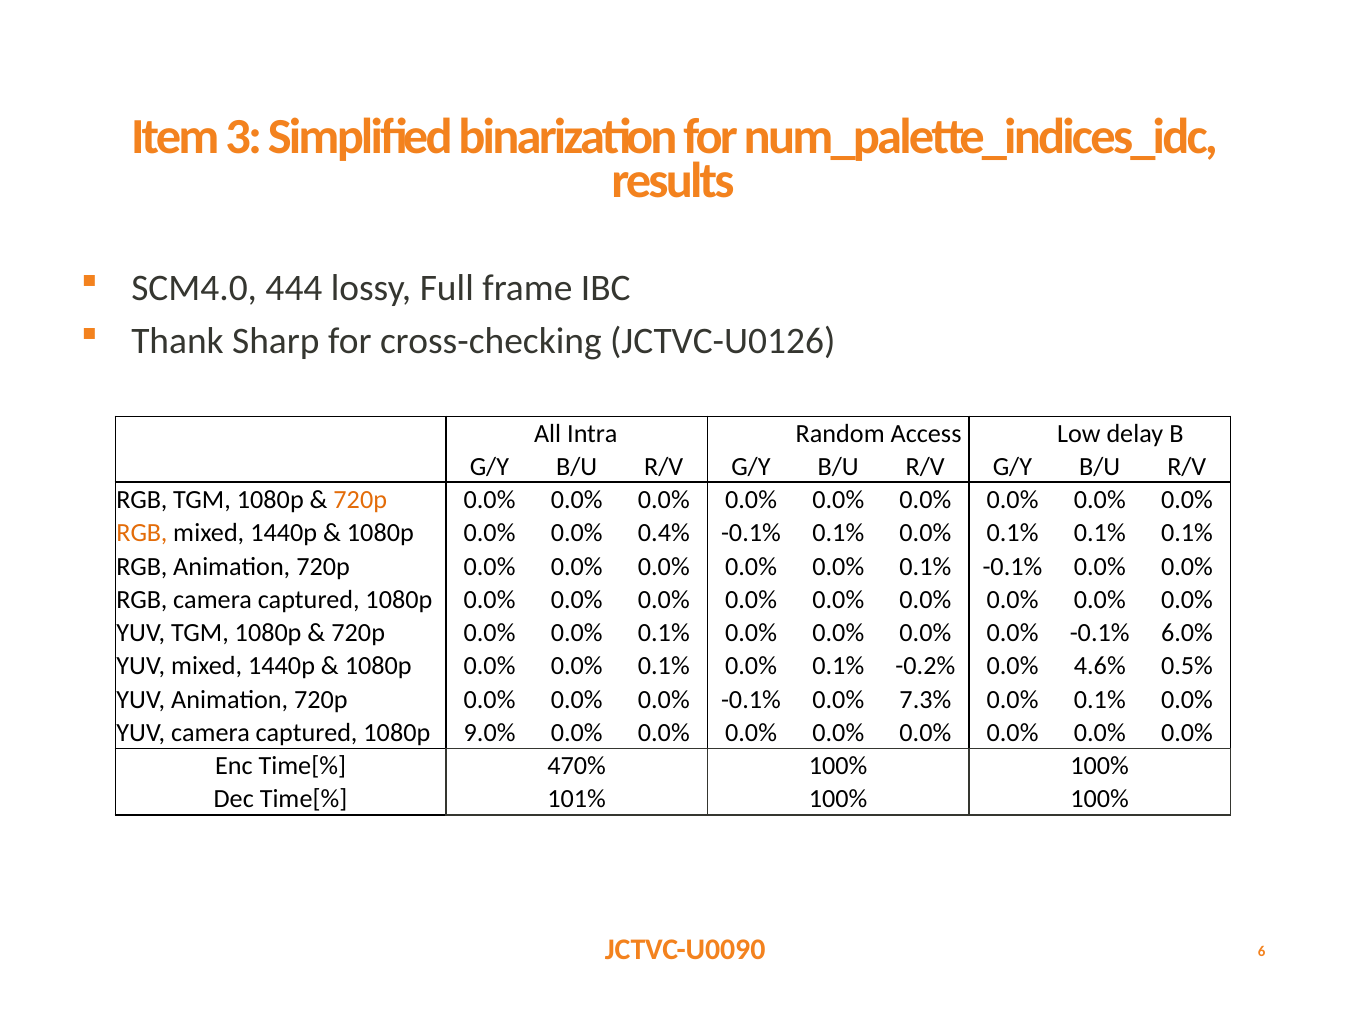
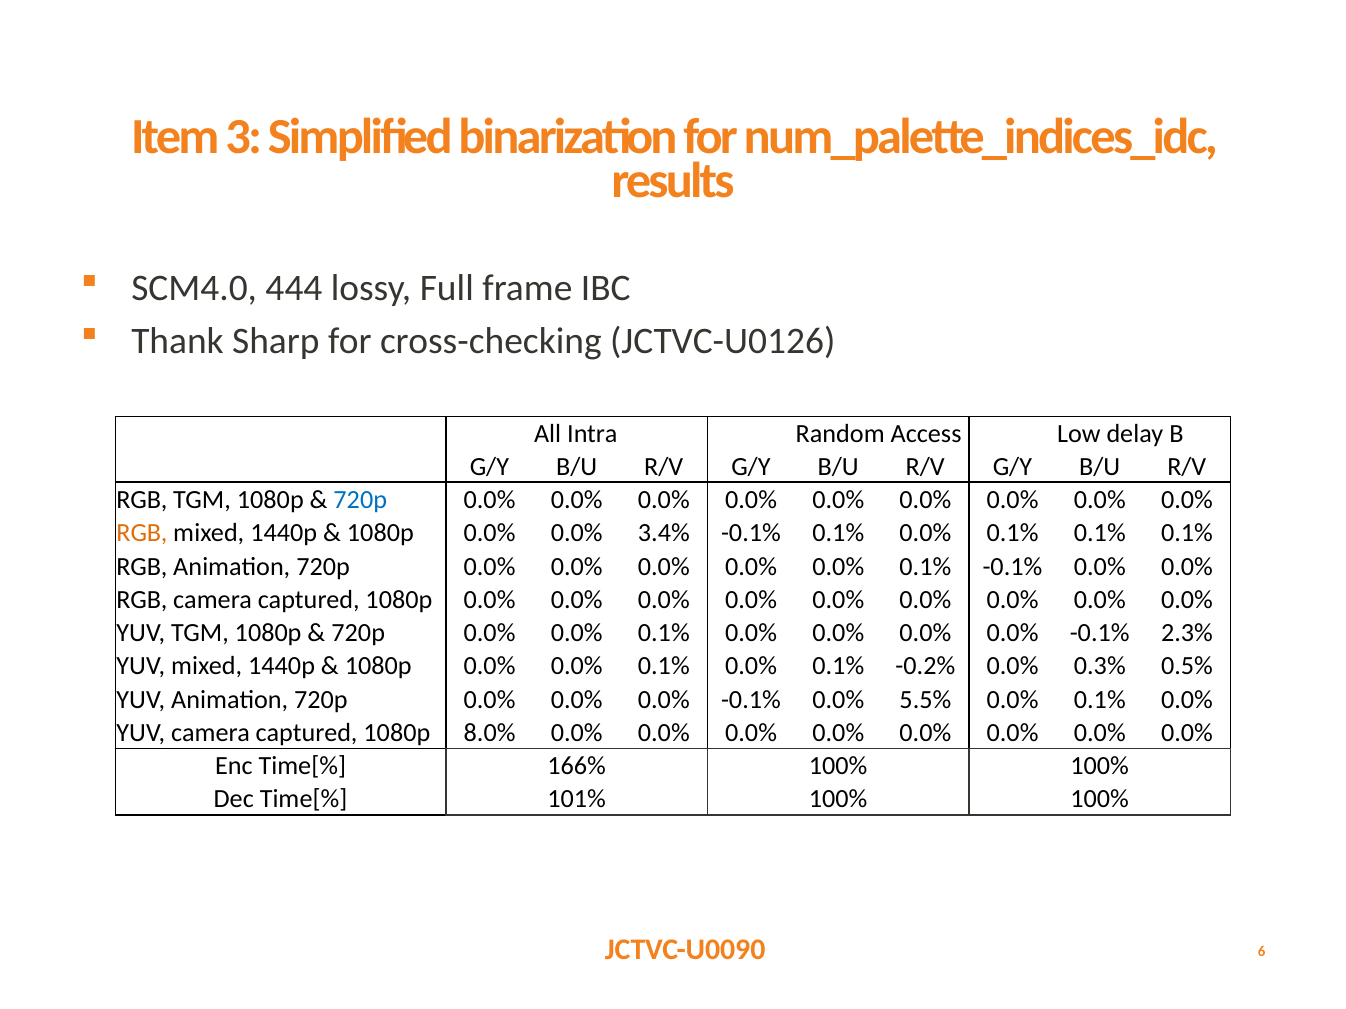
720p at (360, 500) colour: orange -> blue
0.4%: 0.4% -> 3.4%
6.0%: 6.0% -> 2.3%
4.6%: 4.6% -> 0.3%
7.3%: 7.3% -> 5.5%
9.0%: 9.0% -> 8.0%
470%: 470% -> 166%
